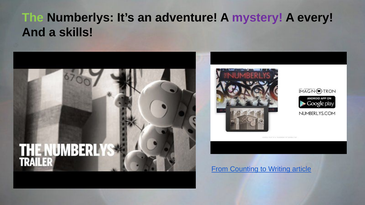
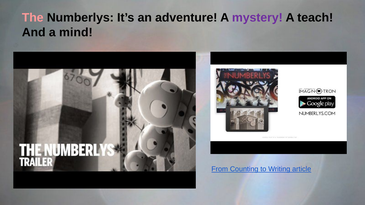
The colour: light green -> pink
every: every -> teach
skills: skills -> mind
